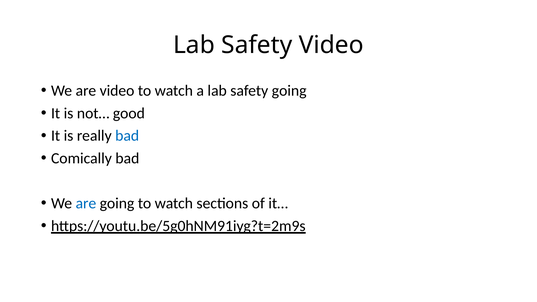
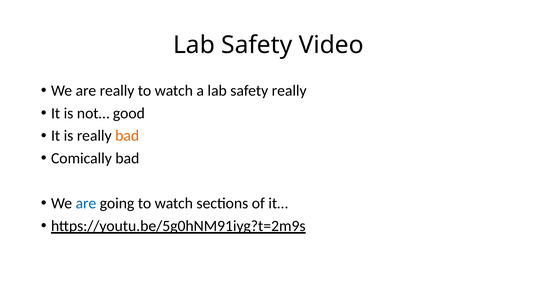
are video: video -> really
safety going: going -> really
bad at (127, 136) colour: blue -> orange
